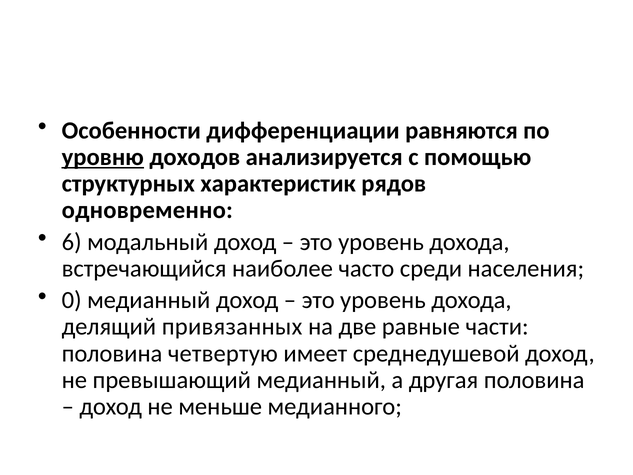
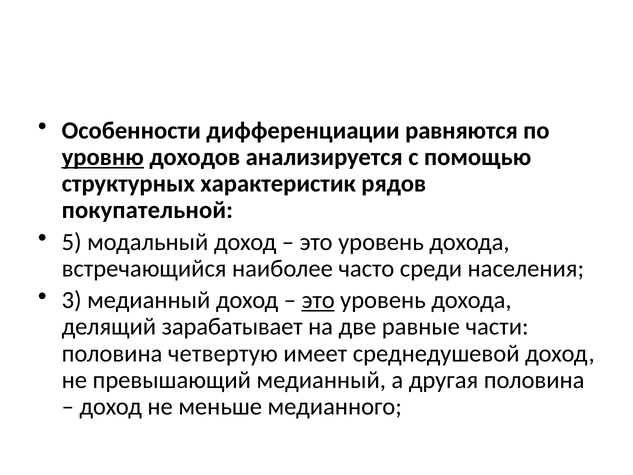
одновременно: одновременно -> покупательной
6: 6 -> 5
0: 0 -> 3
это at (318, 300) underline: none -> present
привязанных: привязанных -> зарабатывает
